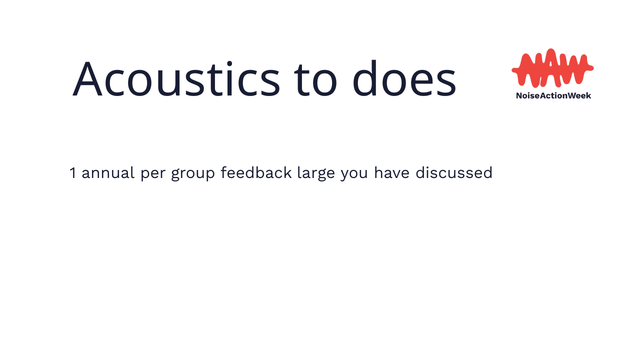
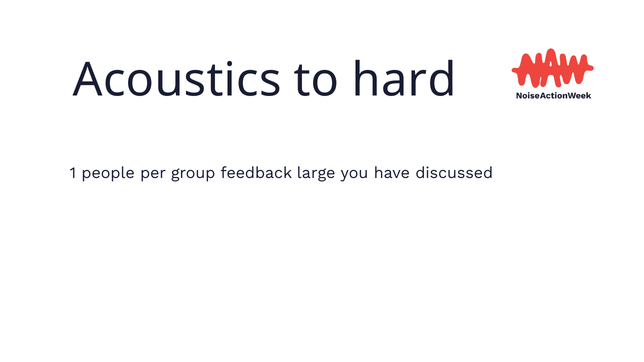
does: does -> hard
annual: annual -> people
